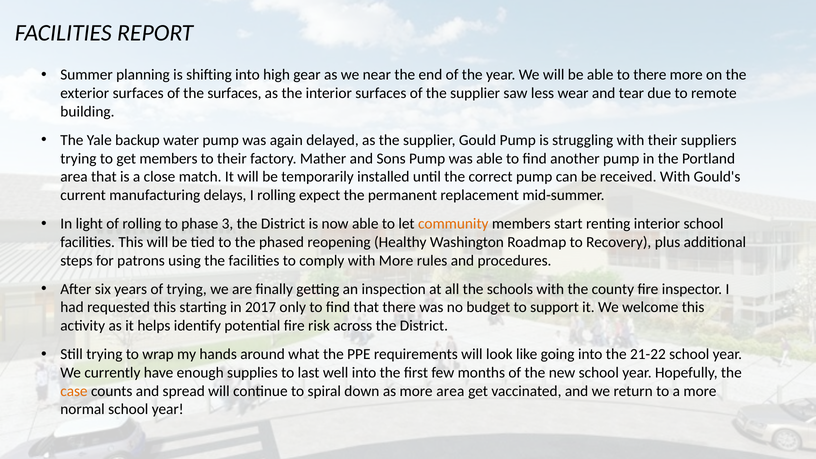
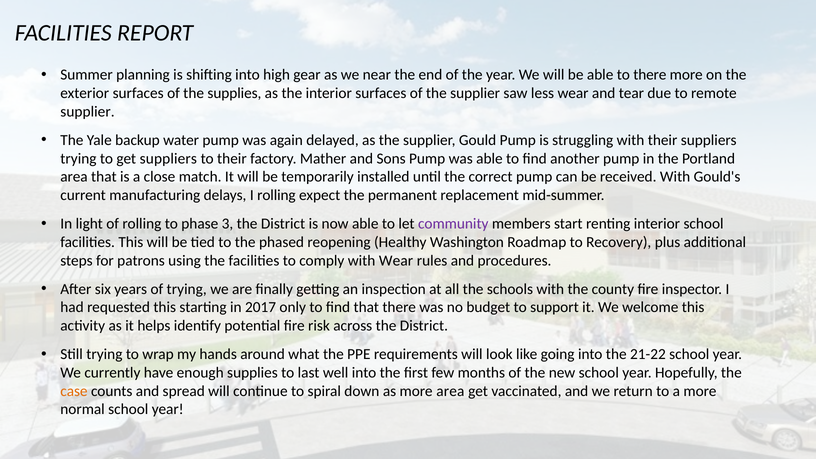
the surfaces: surfaces -> supplies
building at (87, 112): building -> supplier
get members: members -> suppliers
community colour: orange -> purple
with More: More -> Wear
